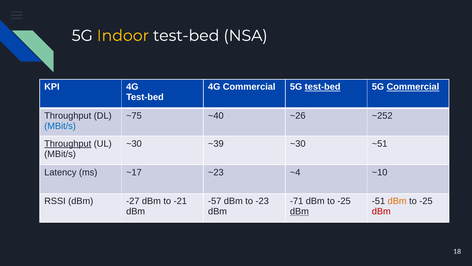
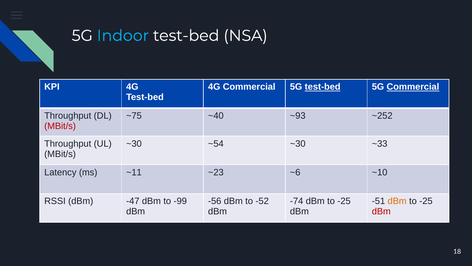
Indoor colour: yellow -> light blue
~26: ~26 -> ~93
MBit/s at (60, 126) colour: blue -> red
Throughput at (68, 143) underline: present -> none
~39: ~39 -> ~54
~51: ~51 -> ~33
~17: ~17 -> ~11
~4: ~4 -> ~6
-27: -27 -> -47
-21: -21 -> -99
-57: -57 -> -56
-23: -23 -> -52
-71: -71 -> -74
dBm at (299, 211) underline: present -> none
